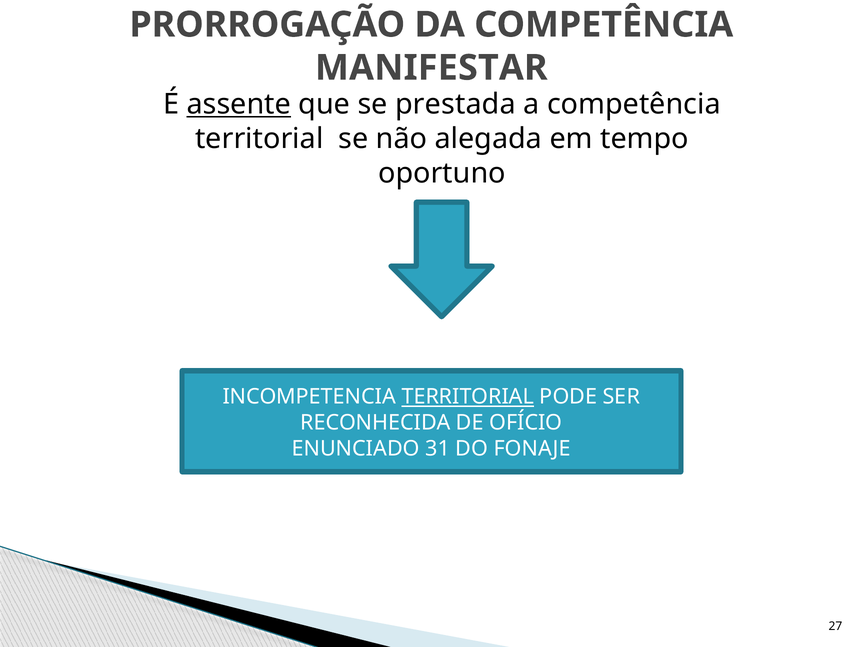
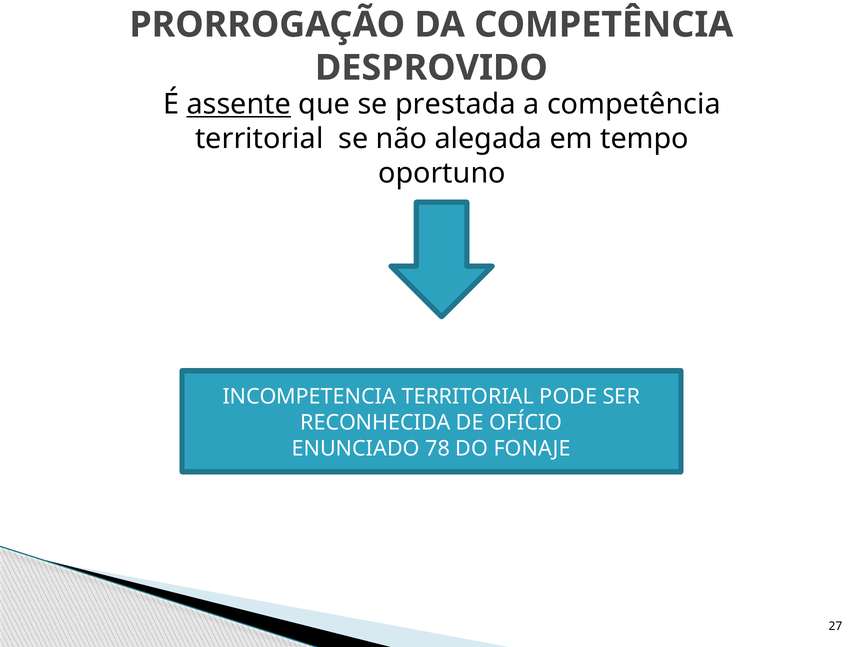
MANIFESTAR: MANIFESTAR -> DESPROVIDO
TERRITORIAL at (468, 397) underline: present -> none
31: 31 -> 78
